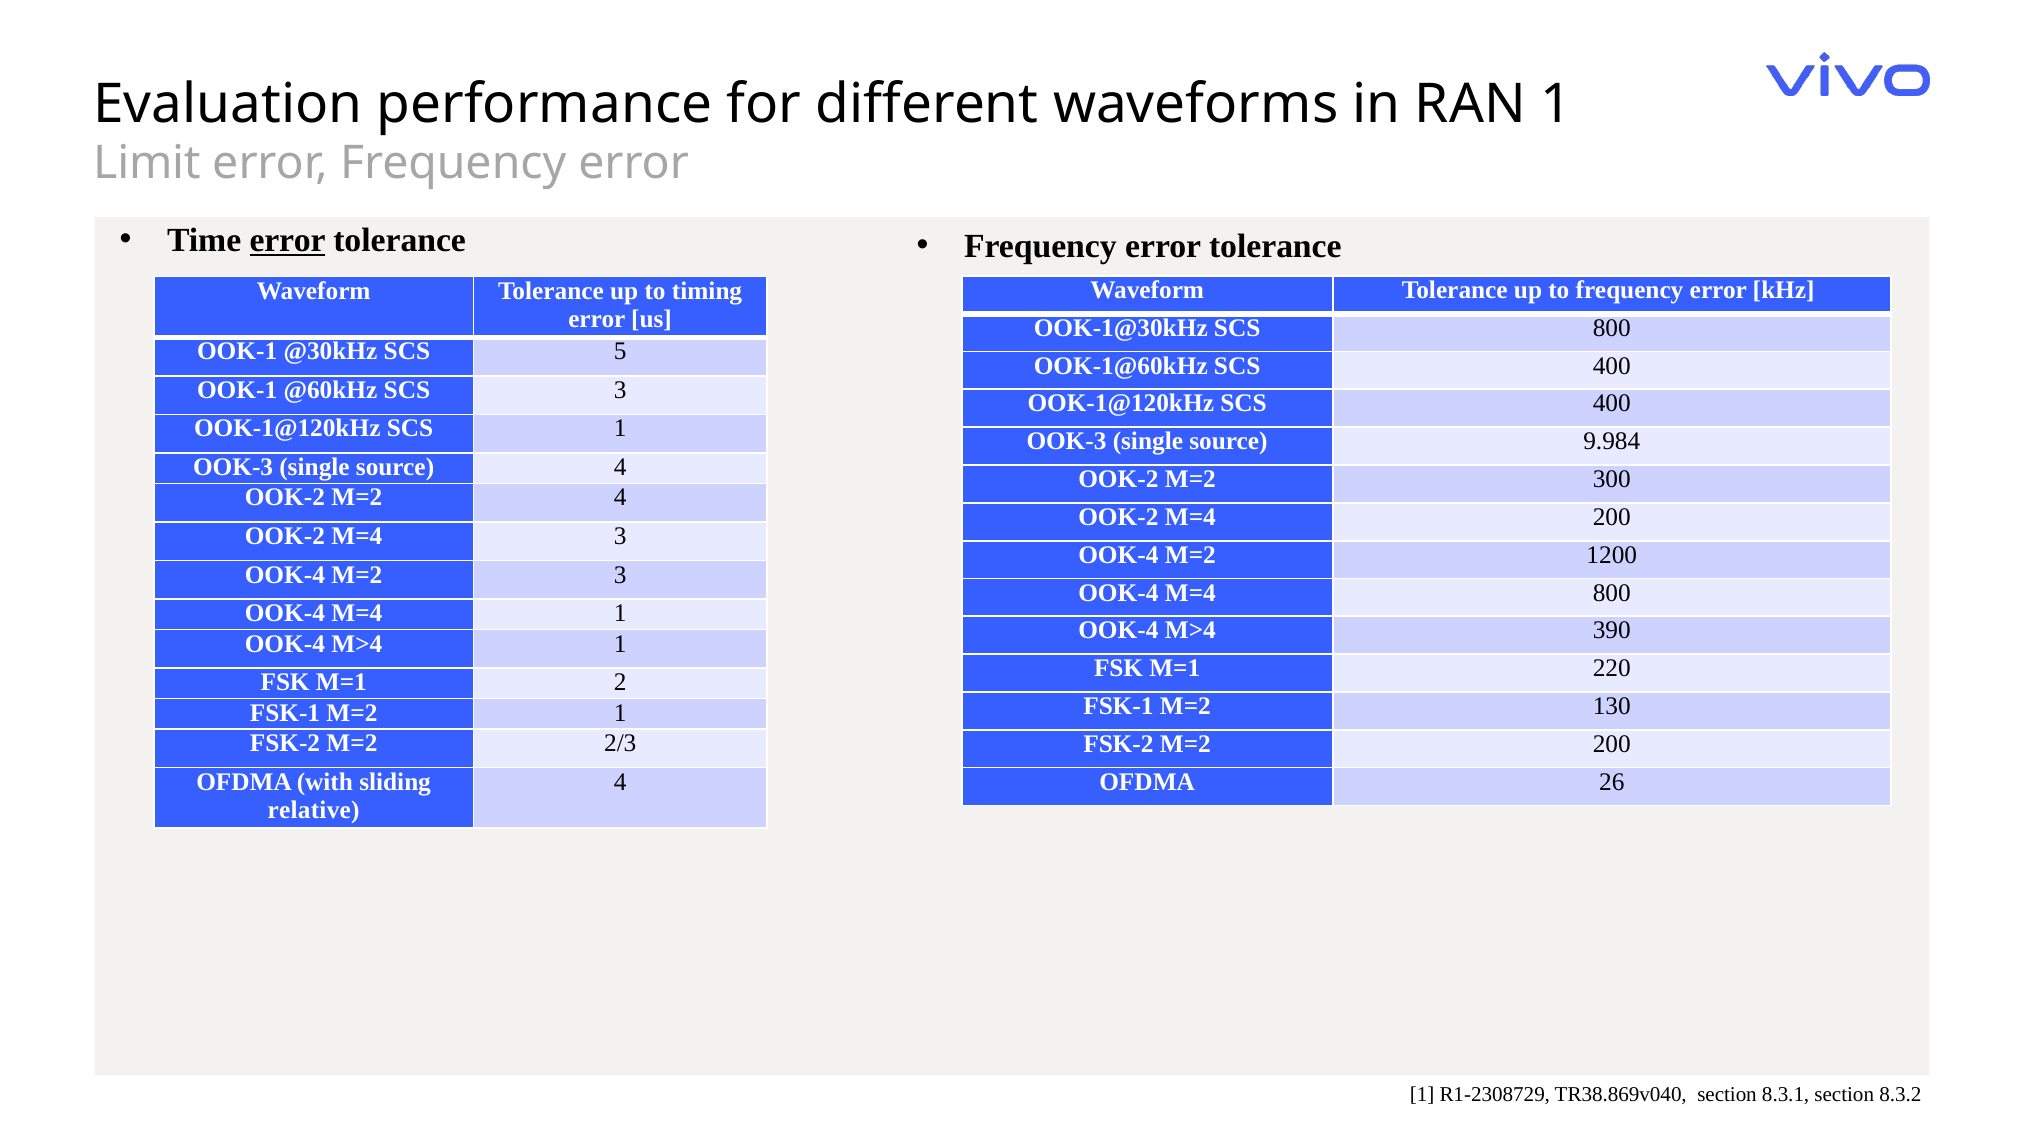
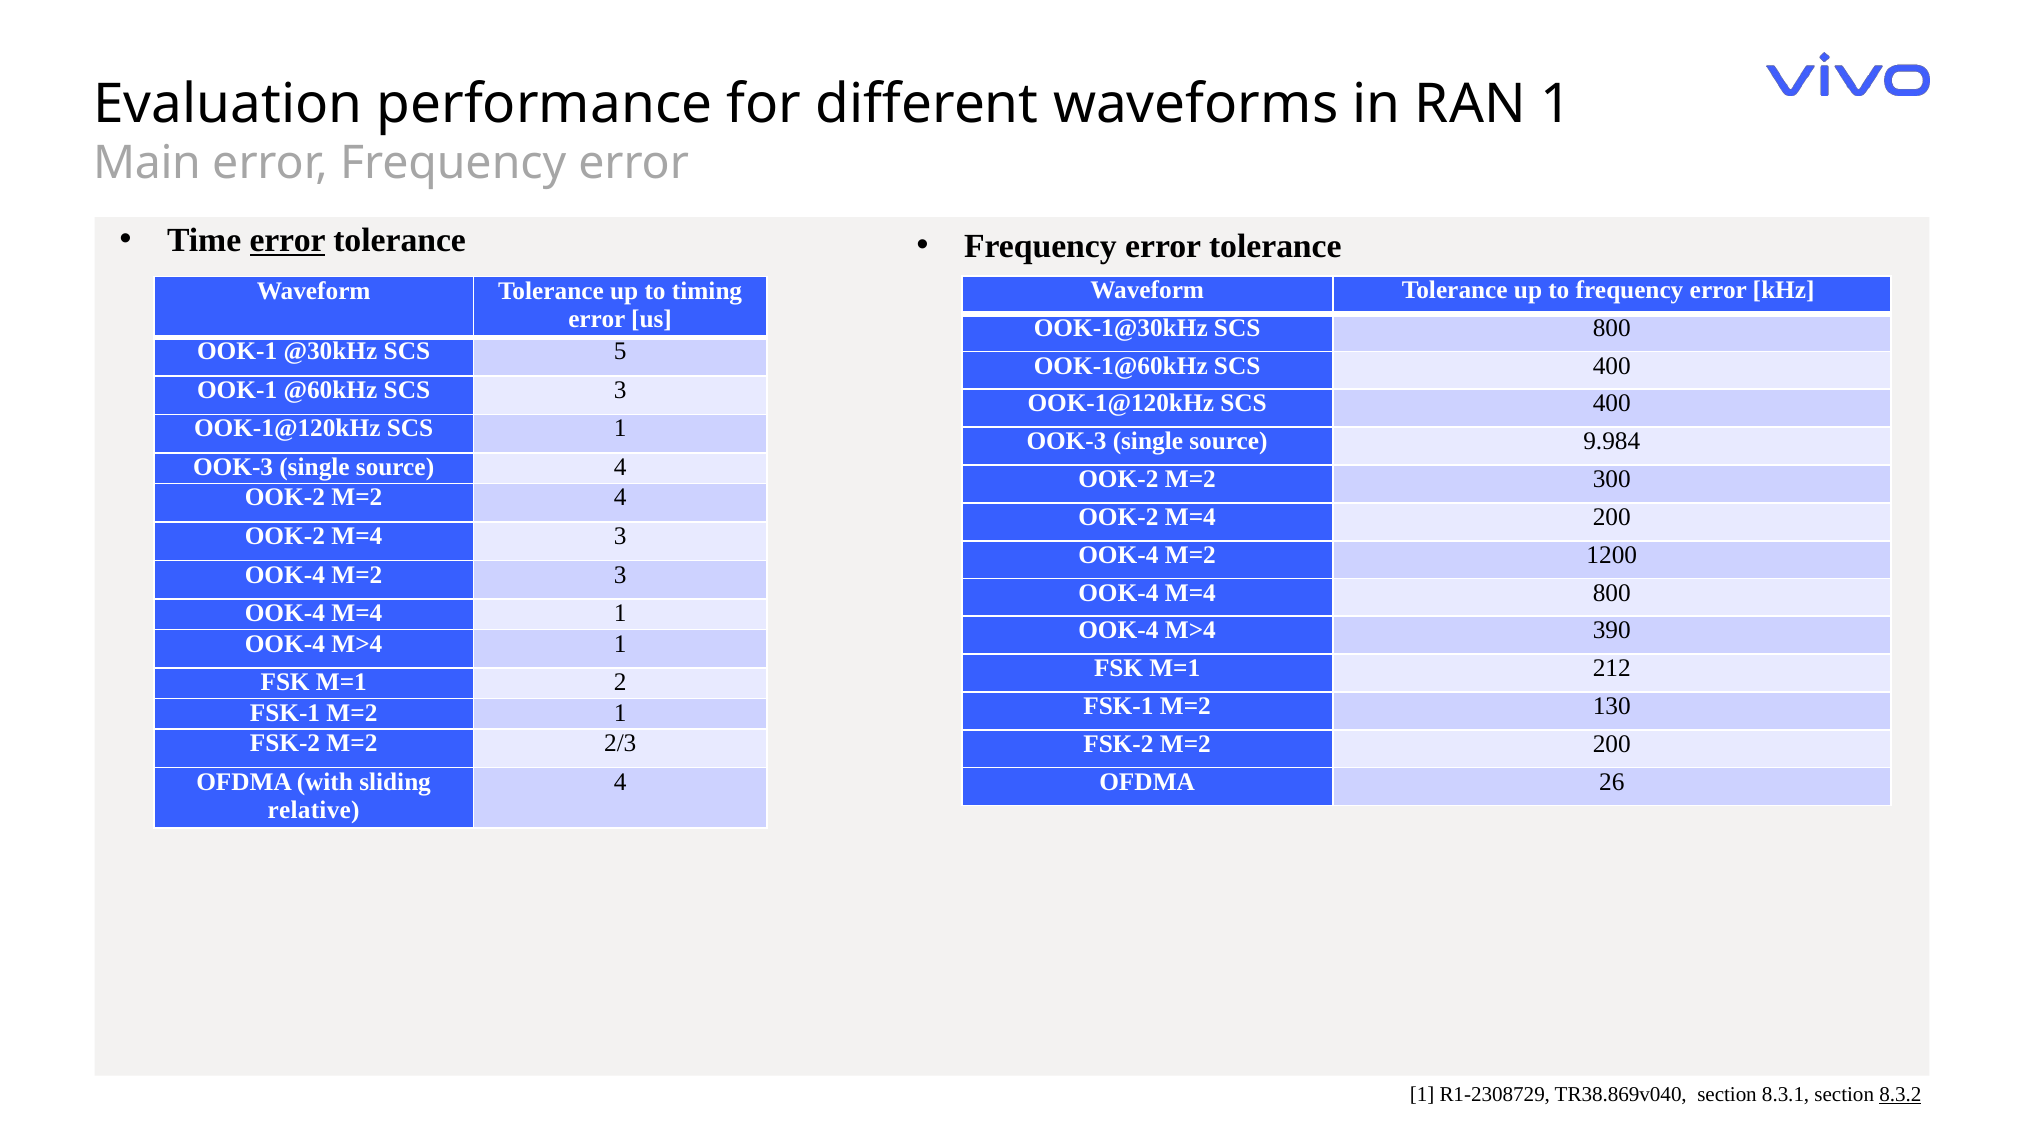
Limit: Limit -> Main
220: 220 -> 212
8.3.2 underline: none -> present
